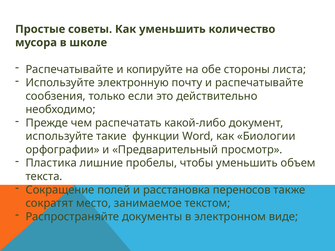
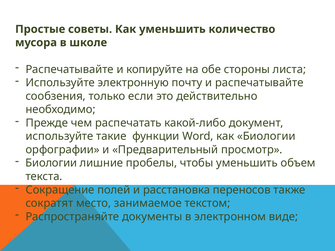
Пластика at (51, 163): Пластика -> Биологии
